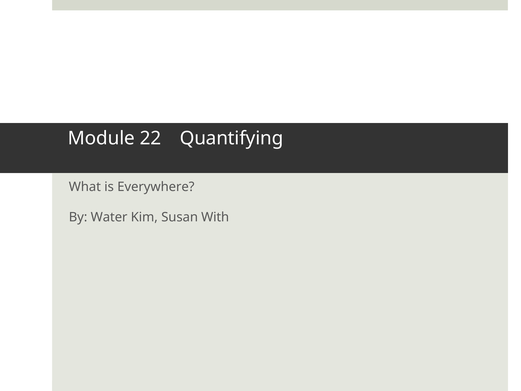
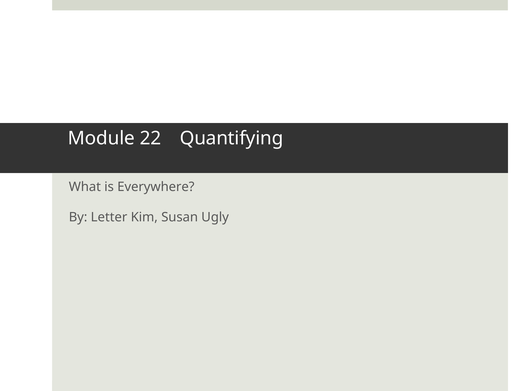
Water: Water -> Letter
With: With -> Ugly
